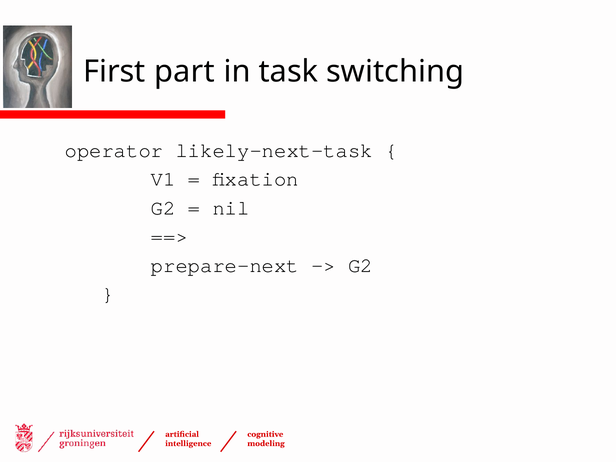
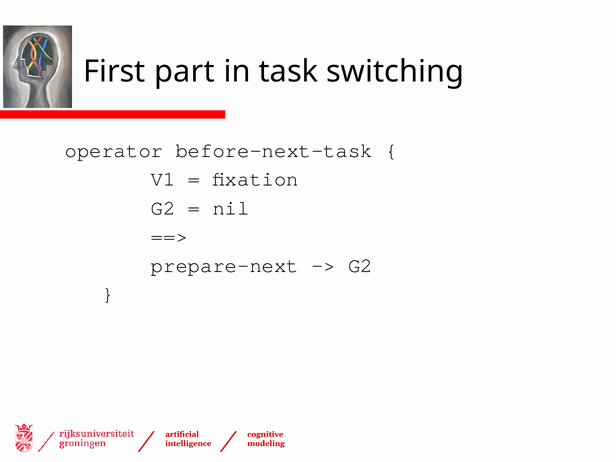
likely-next-task: likely-next-task -> before-next-task
